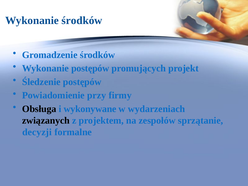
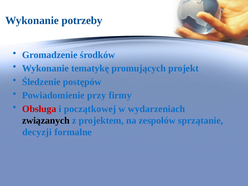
Wykonanie środków: środków -> potrzeby
Wykonanie postępów: postępów -> tematykę
Obsługa colour: black -> red
wykonywane: wykonywane -> początkowej
